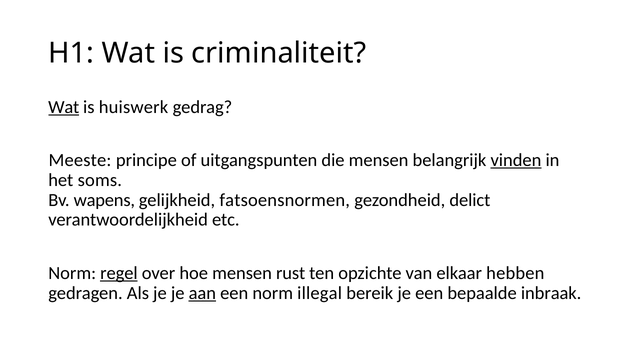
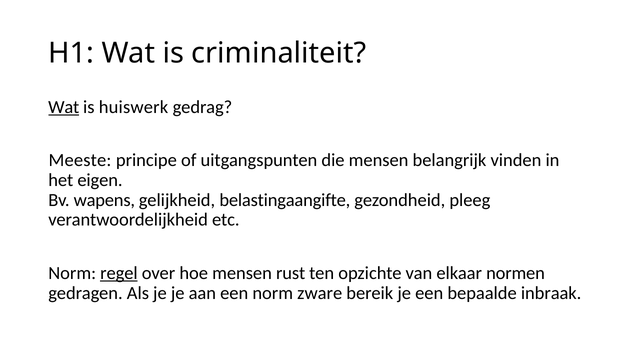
vinden underline: present -> none
soms: soms -> eigen
fatsoensnormen: fatsoensnormen -> belastingaangifte
delict: delict -> pleeg
hebben: hebben -> normen
aan underline: present -> none
illegal: illegal -> zware
